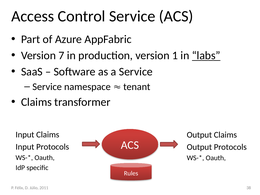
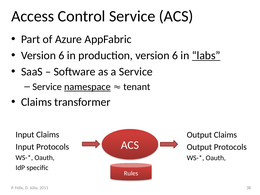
7 at (61, 56): 7 -> 6
production version 1: 1 -> 6
namespace underline: none -> present
